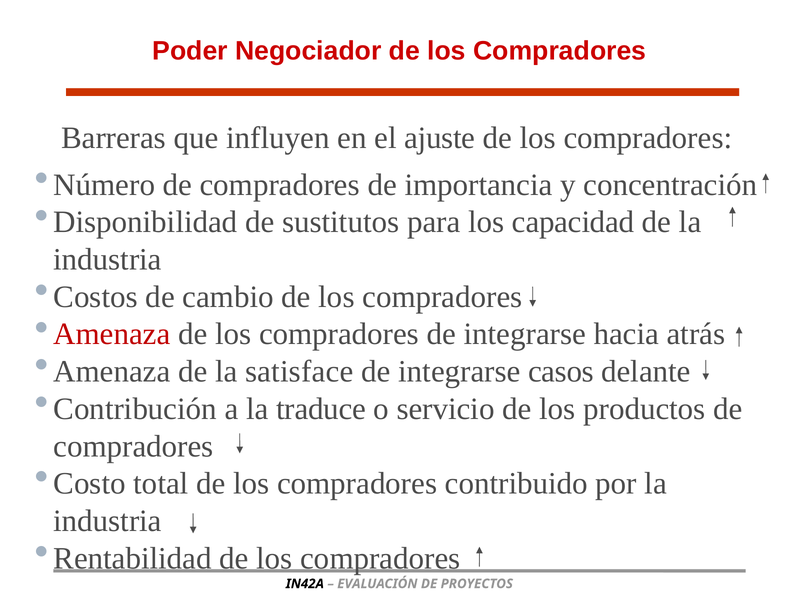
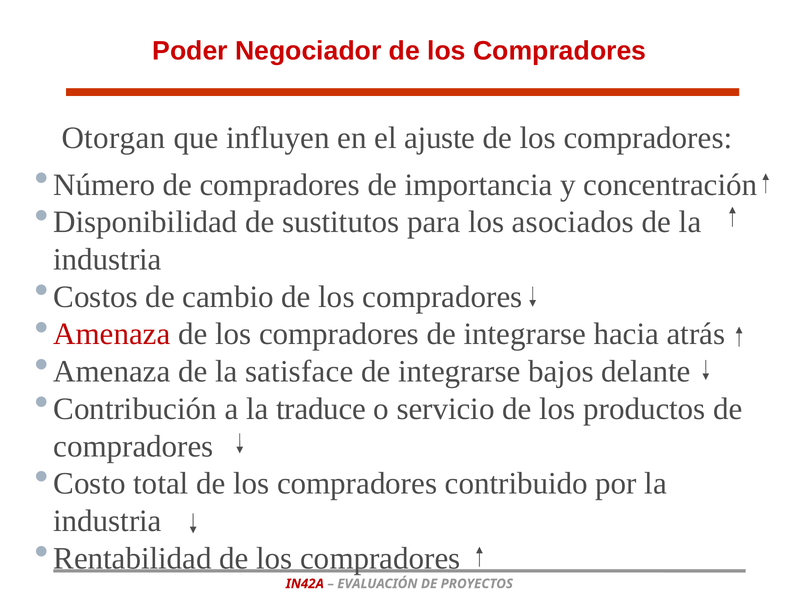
Barreras: Barreras -> Otorgan
capacidad: capacidad -> asociados
casos: casos -> bajos
IN42A colour: black -> red
